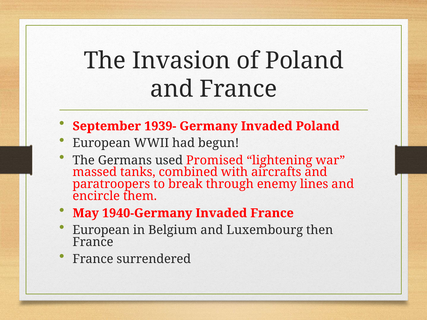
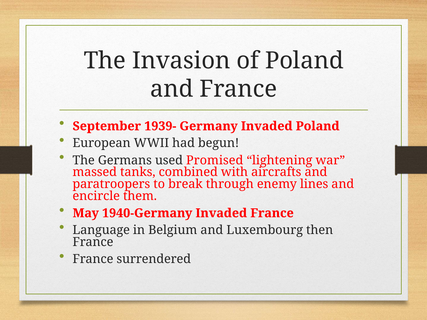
European at (101, 230): European -> Language
